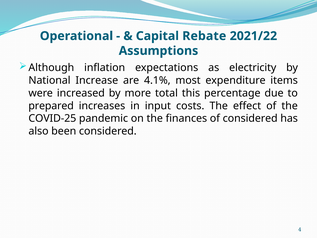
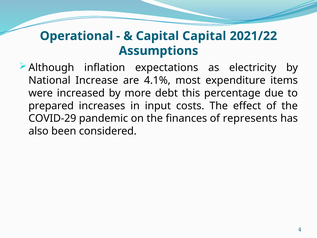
Capital Rebate: Rebate -> Capital
total: total -> debt
COVID-25: COVID-25 -> COVID-29
of considered: considered -> represents
